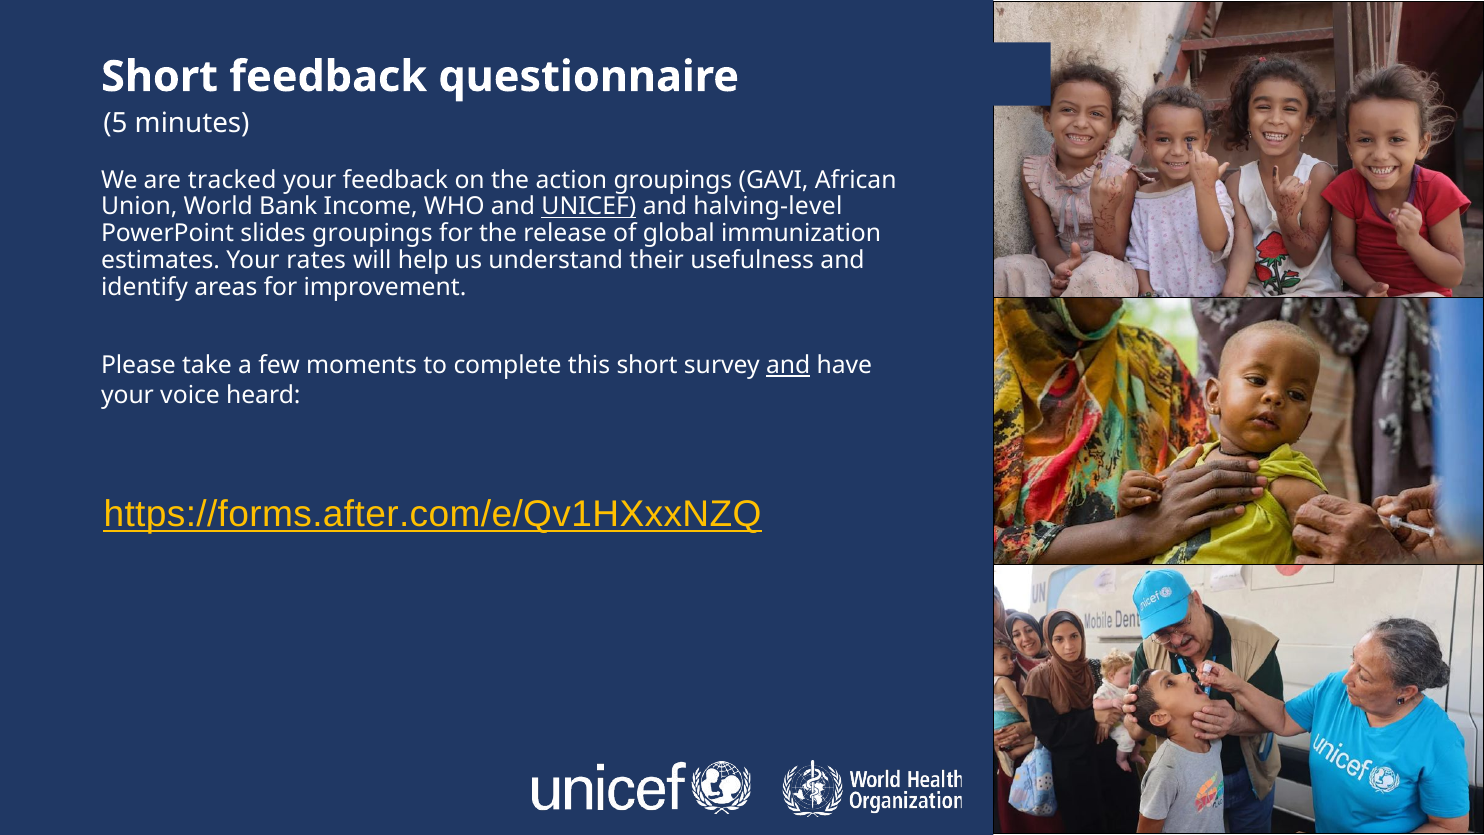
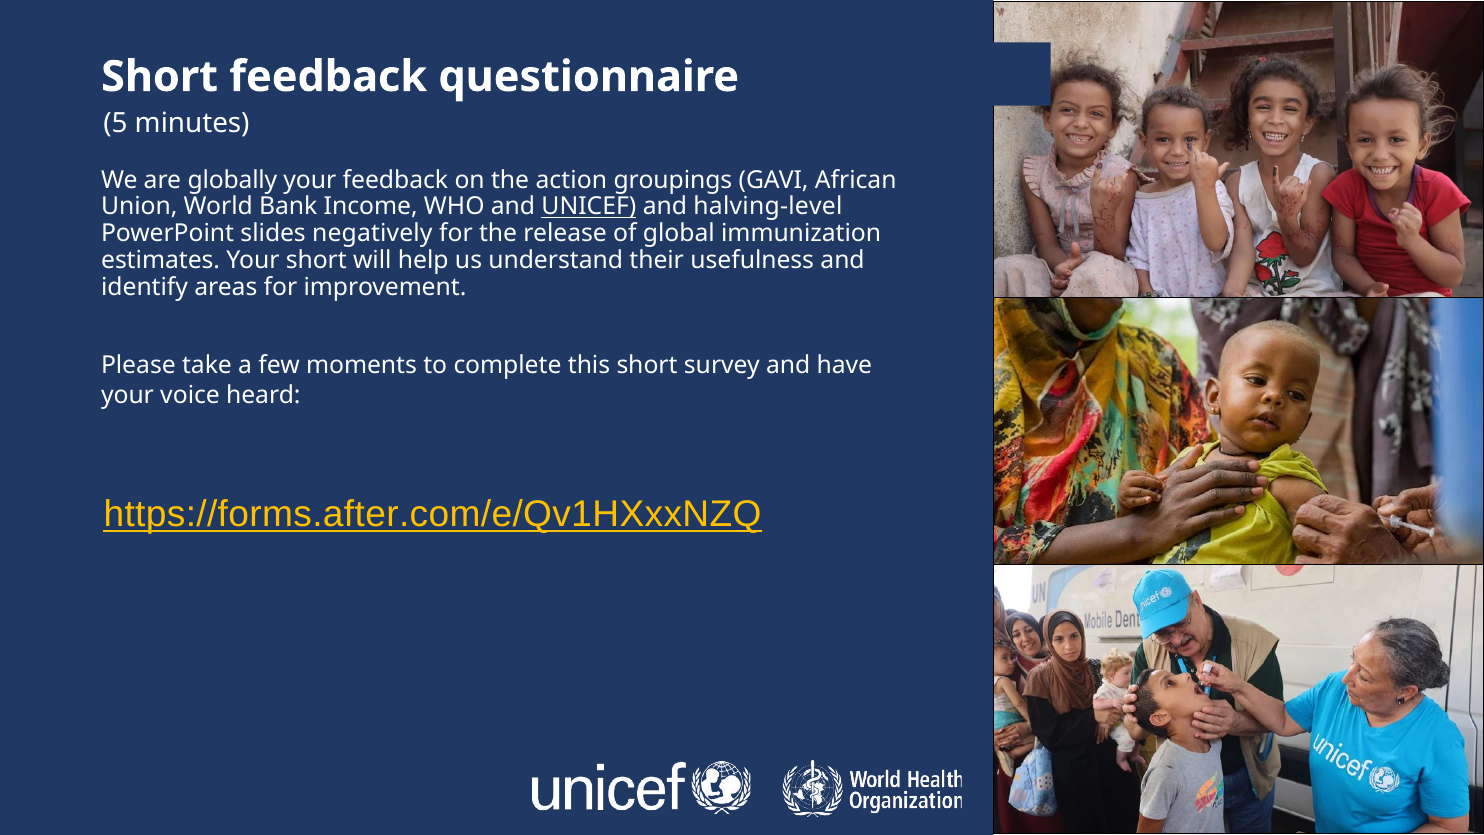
tracked: tracked -> globally
slides groupings: groupings -> negatively
Your rates: rates -> short
and at (788, 365) underline: present -> none
